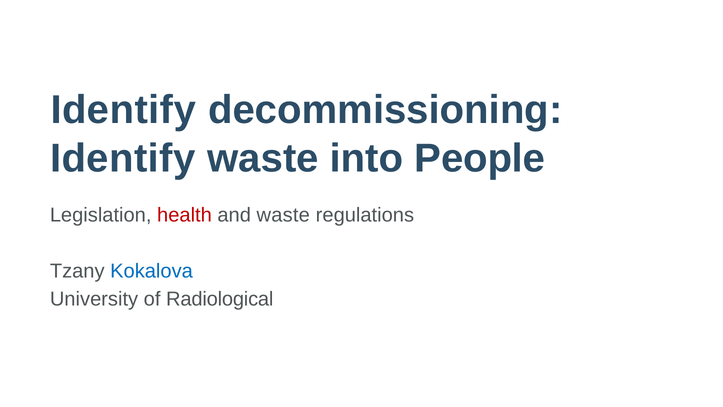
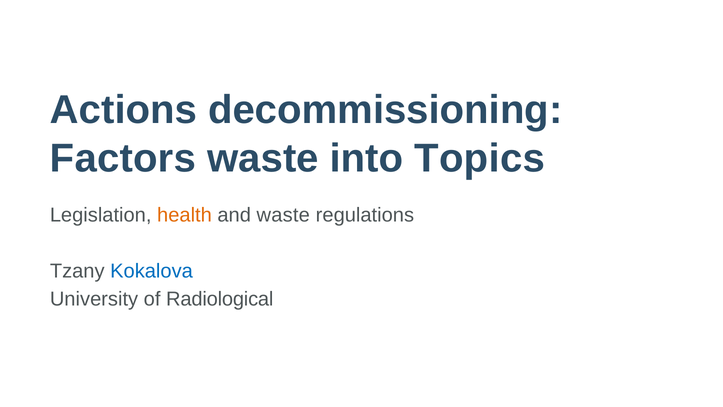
Identify at (123, 110): Identify -> Actions
Identify at (123, 158): Identify -> Factors
People: People -> Topics
health colour: red -> orange
